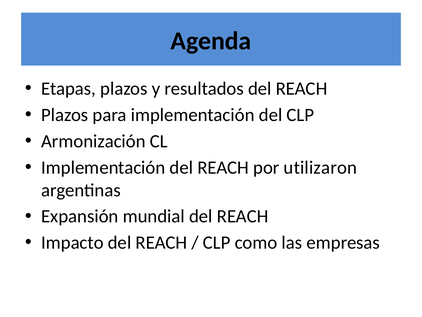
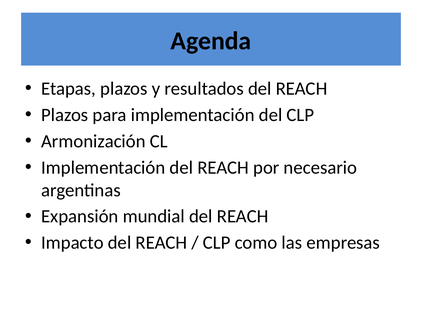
utilizaron: utilizaron -> necesario
